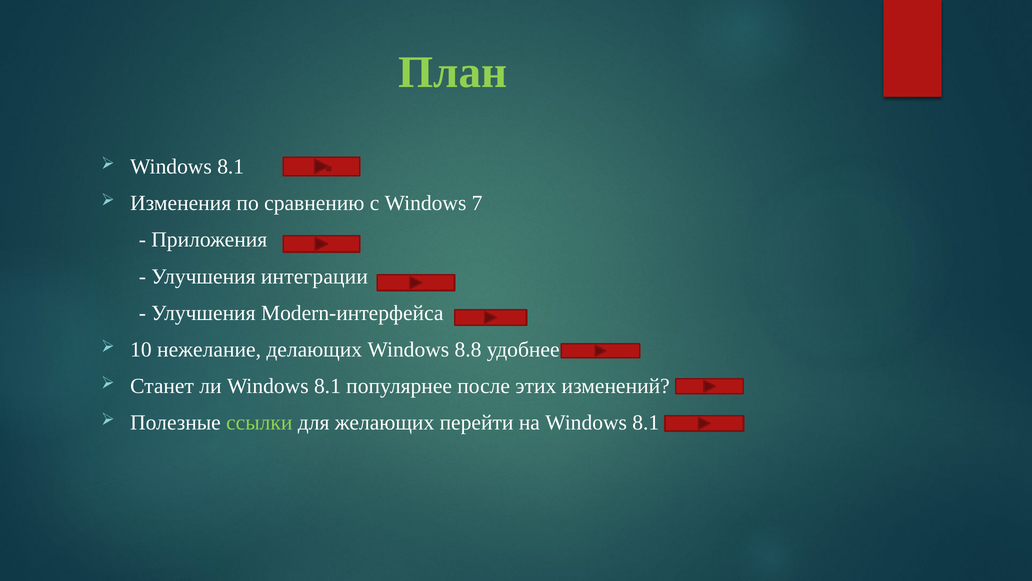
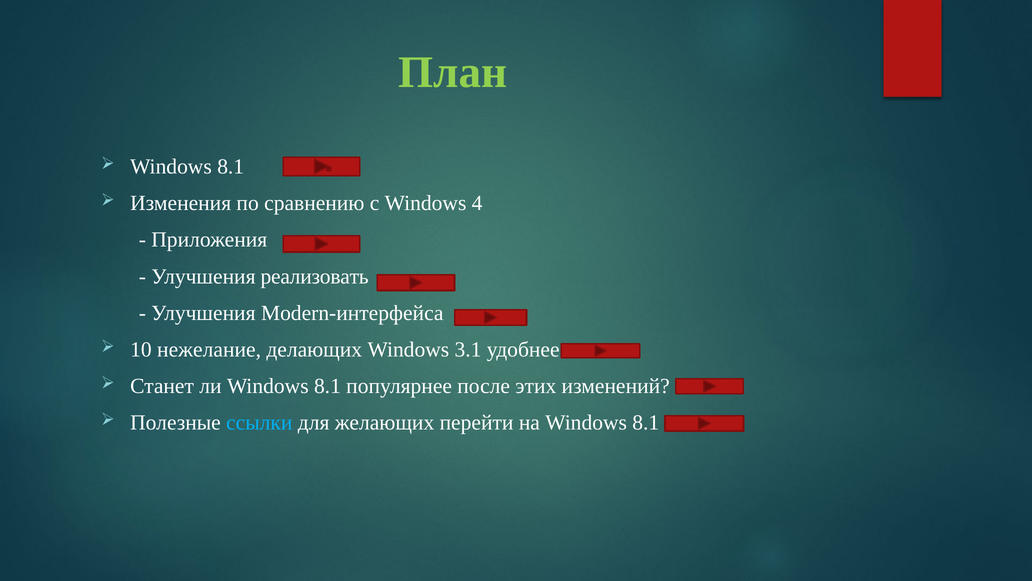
7: 7 -> 4
интеграции: интеграции -> реализовать
8.8: 8.8 -> 3.1
ссылки colour: light green -> light blue
